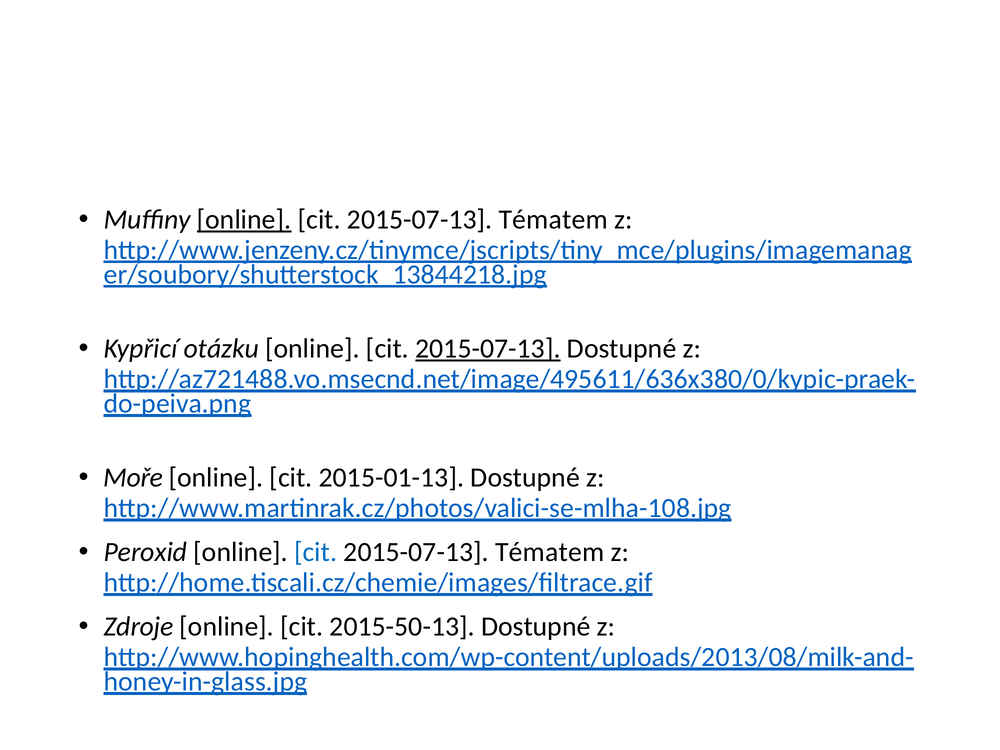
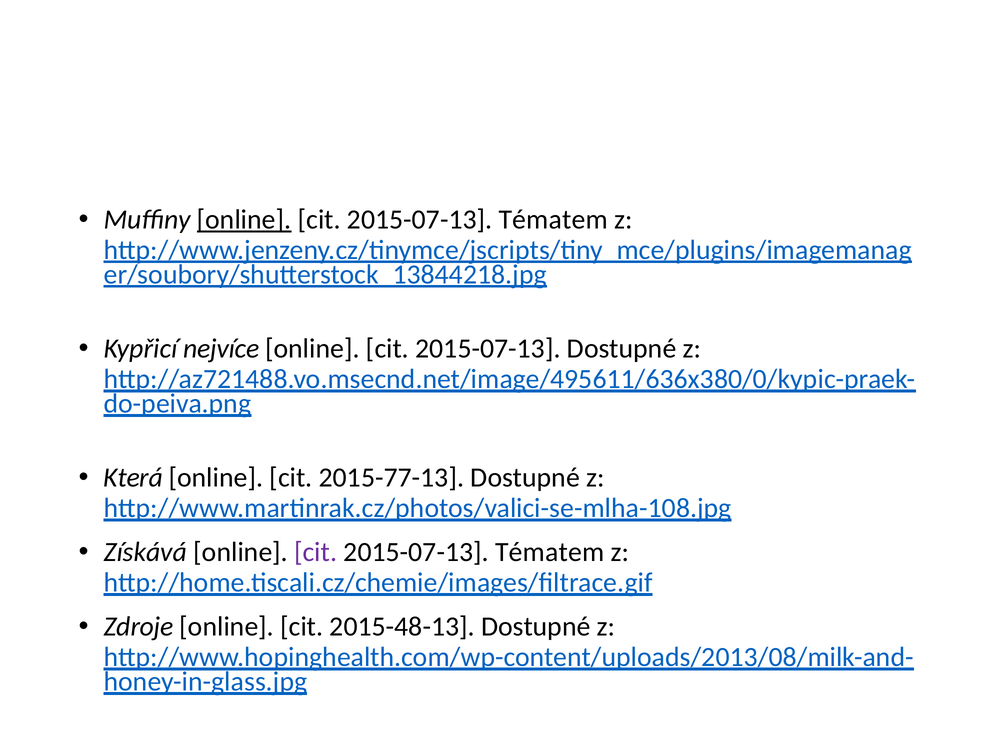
otázku: otázku -> nejvíce
2015-07-13 at (488, 349) underline: present -> none
Moře: Moře -> Která
2015-01-13: 2015-01-13 -> 2015-77-13
Peroxid: Peroxid -> Získává
cit at (316, 552) colour: blue -> purple
2015-50-13: 2015-50-13 -> 2015-48-13
